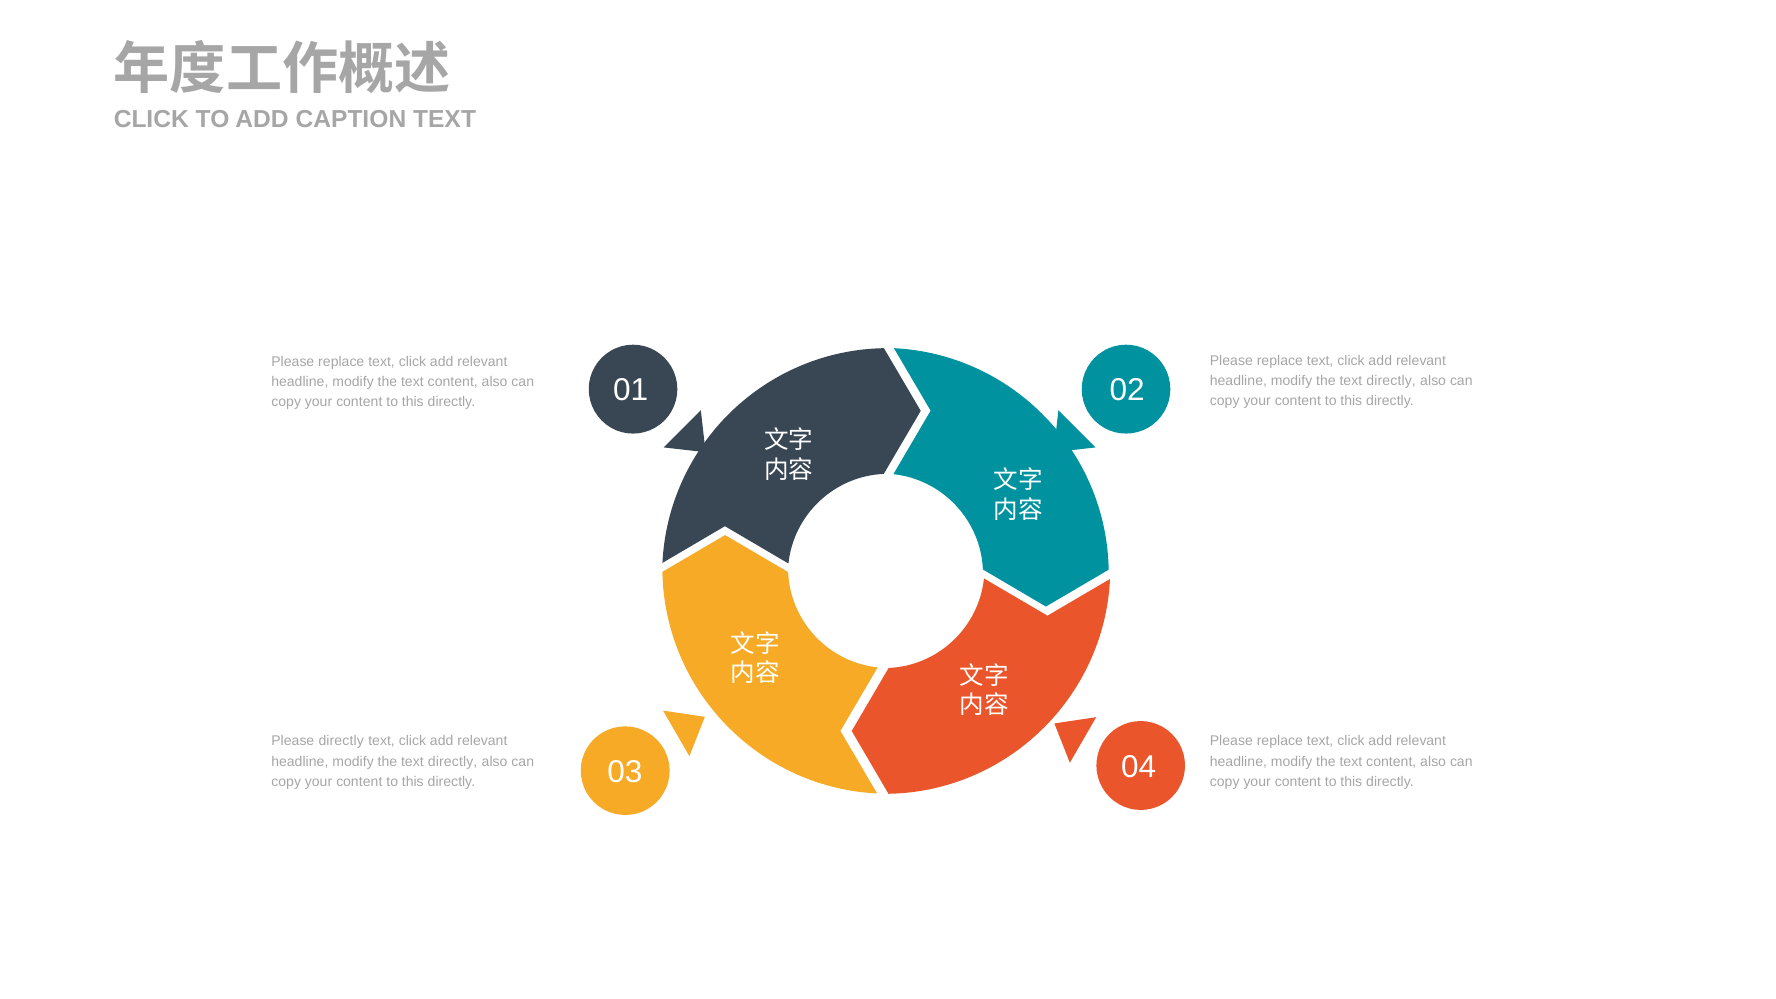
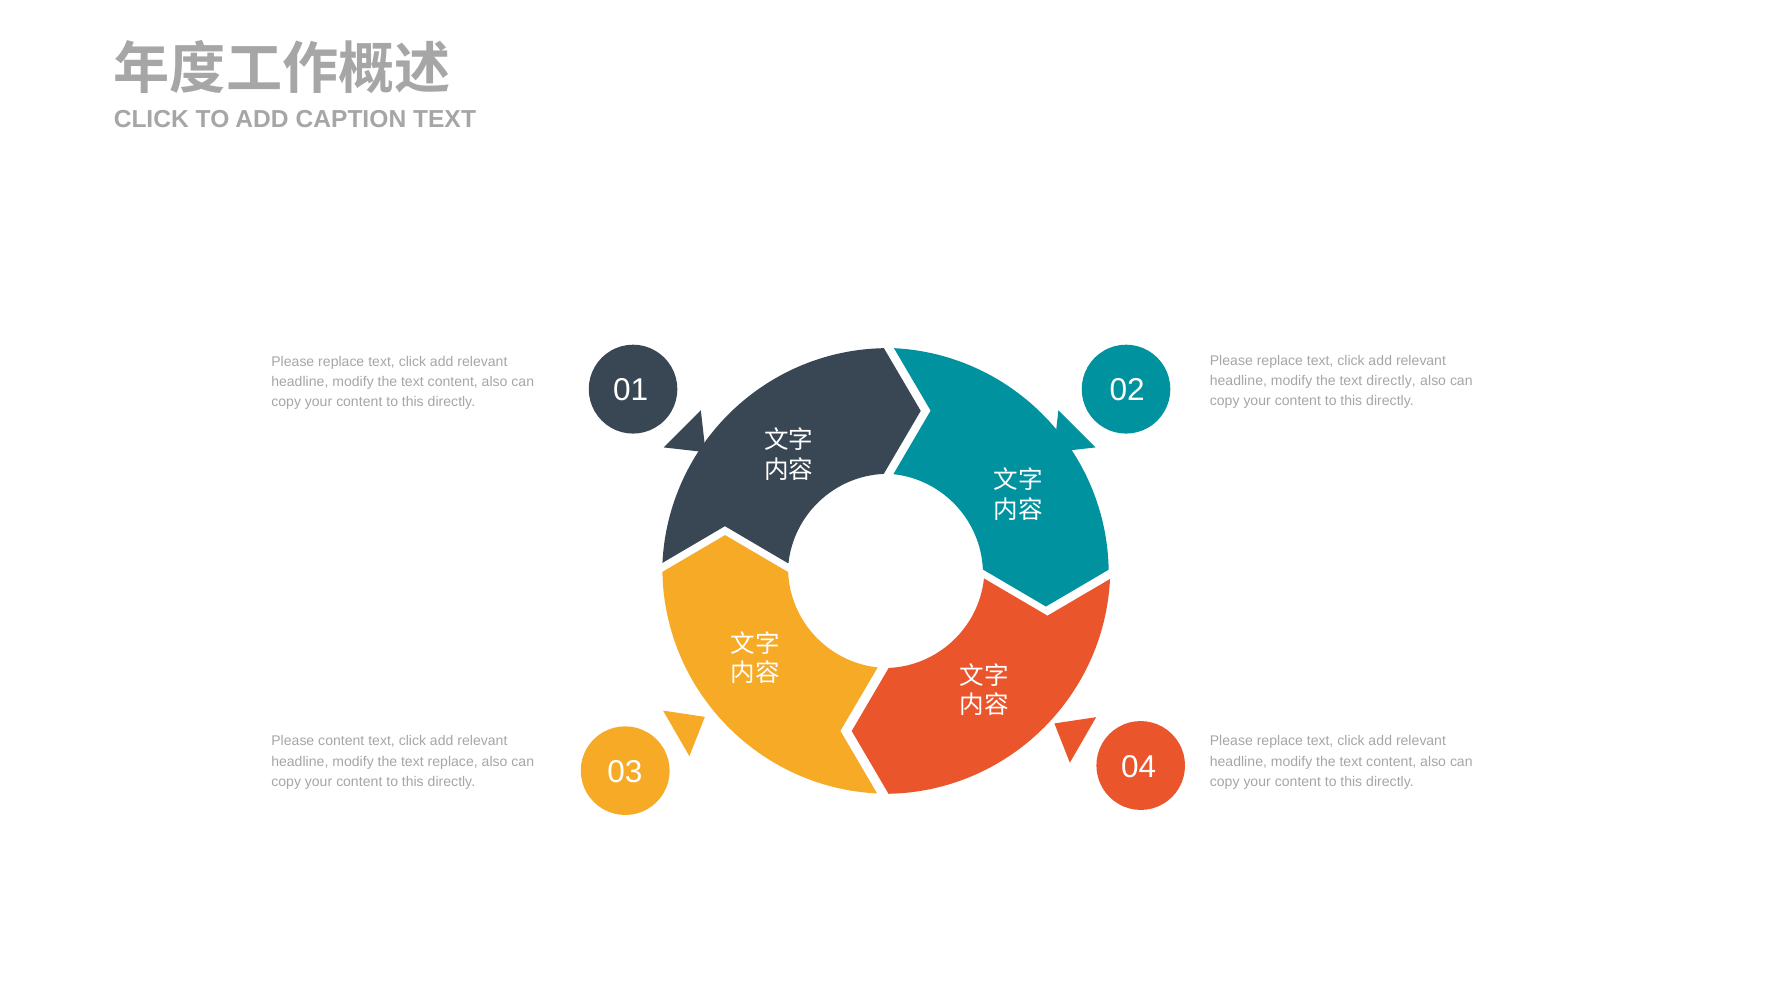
Please directly: directly -> content
directly at (453, 761): directly -> replace
